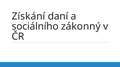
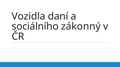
Získání: Získání -> Vozidla
